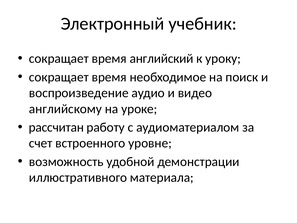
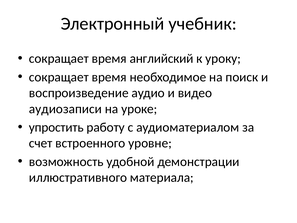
английскому: английскому -> аудиозаписи
рассчитан: рассчитан -> упростить
